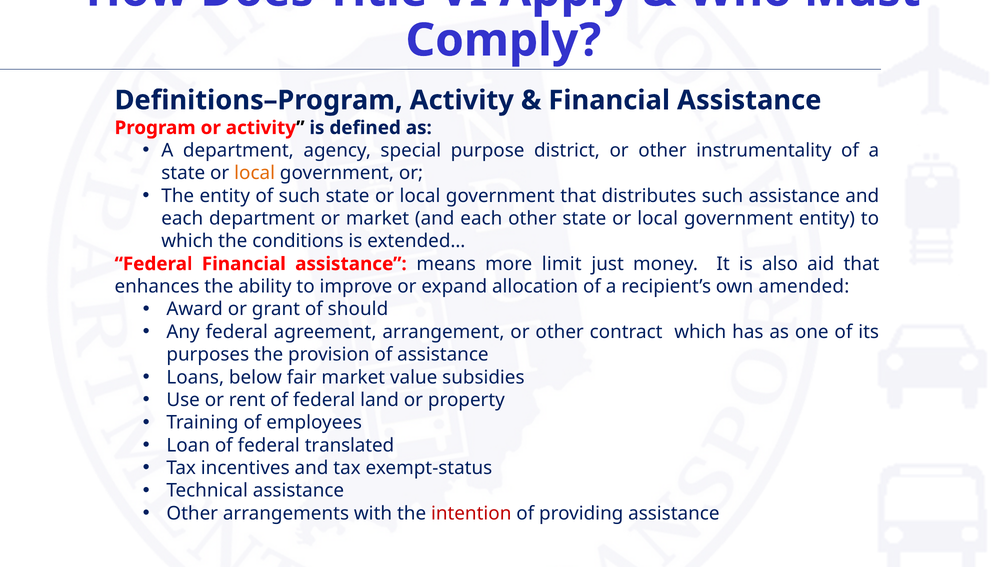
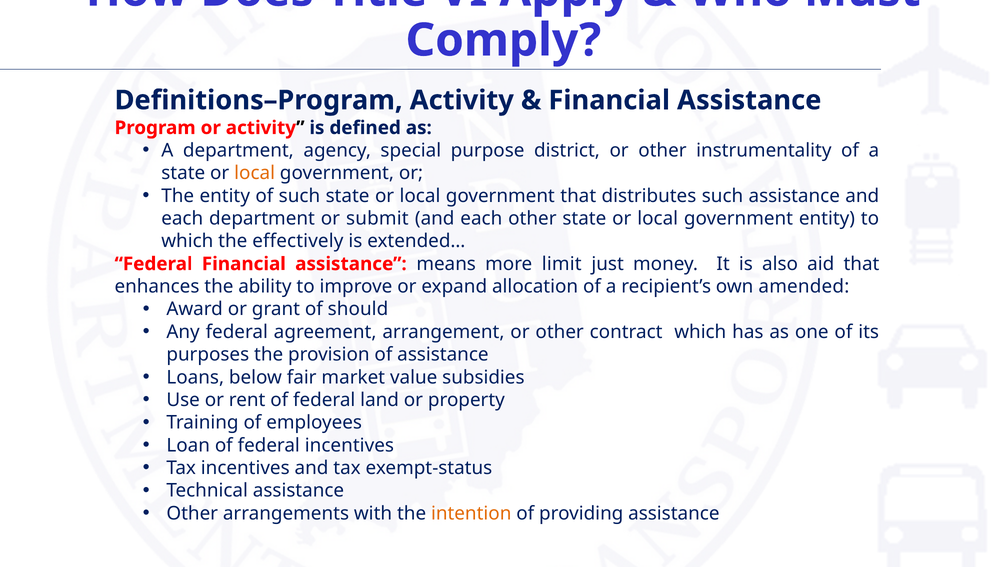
or market: market -> submit
conditions: conditions -> effectively
federal translated: translated -> incentives
intention colour: red -> orange
